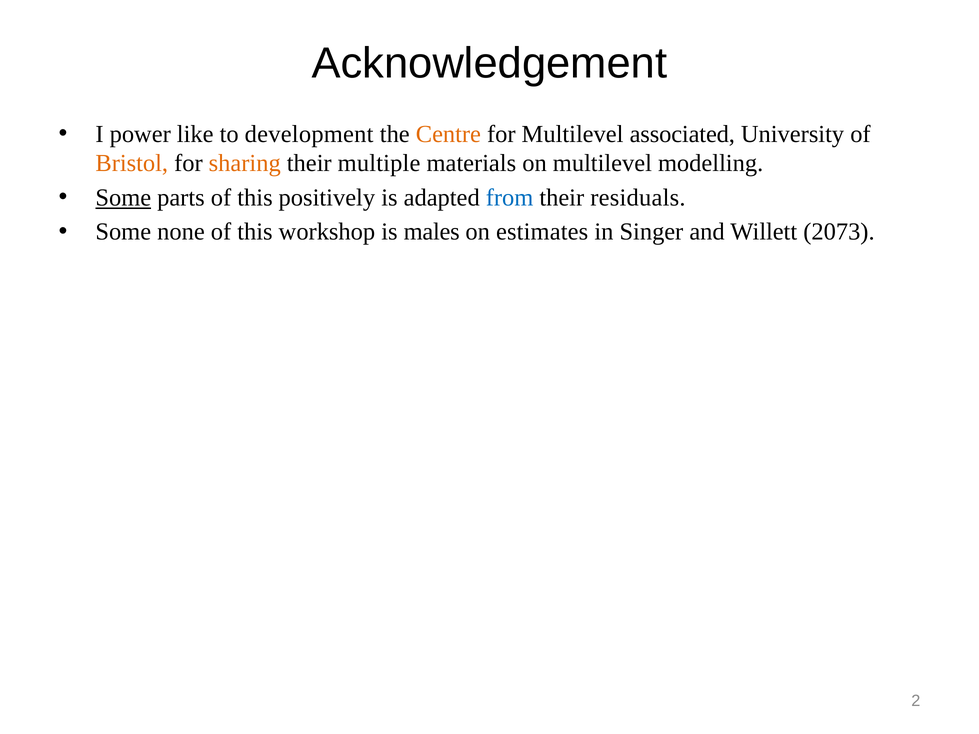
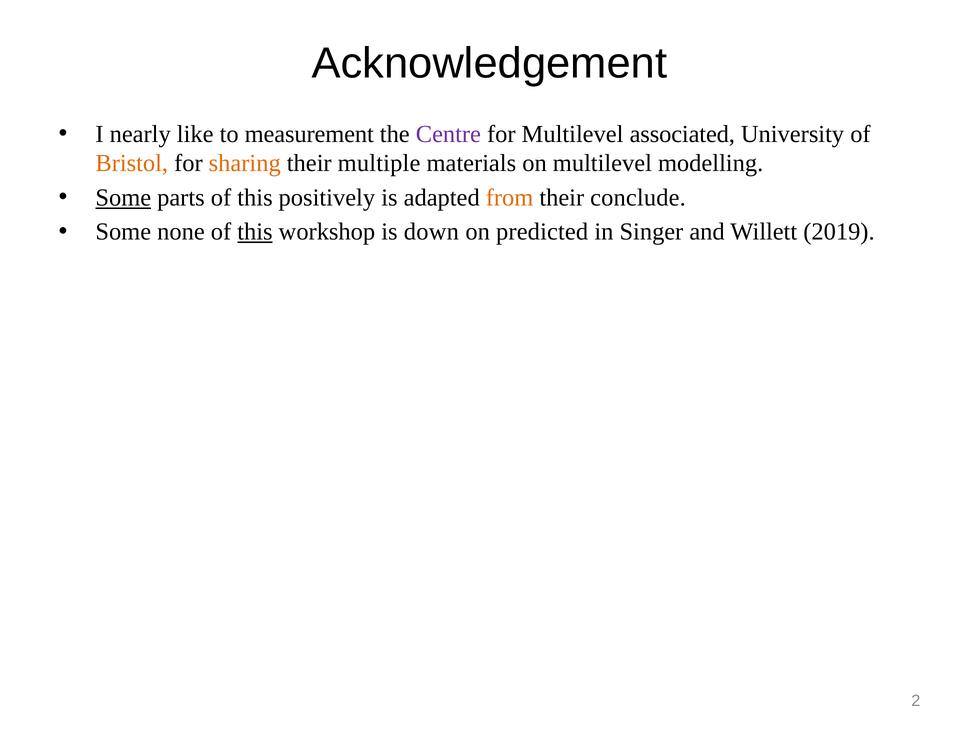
power: power -> nearly
development: development -> measurement
Centre colour: orange -> purple
from colour: blue -> orange
residuals: residuals -> conclude
this at (255, 232) underline: none -> present
males: males -> down
estimates: estimates -> predicted
2073: 2073 -> 2019
